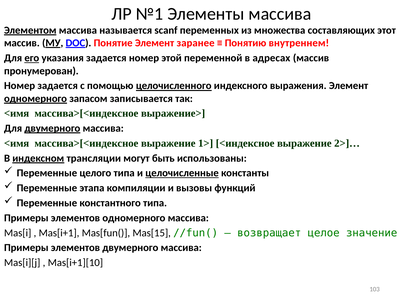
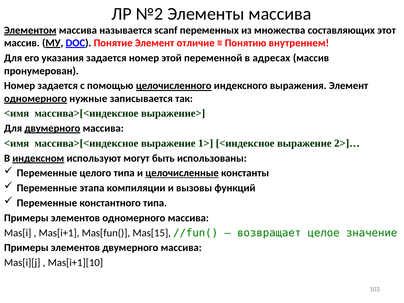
№1: №1 -> №2
заранее: заранее -> отличие
его underline: present -> none
запасом: запасом -> нужные
трансляции: трансляции -> используют
